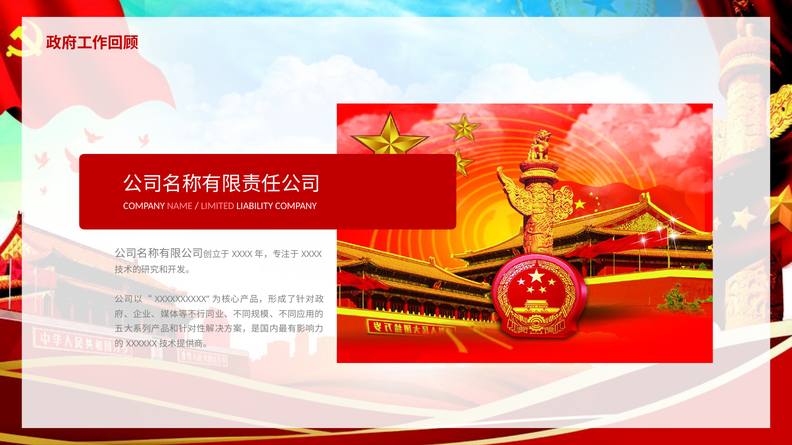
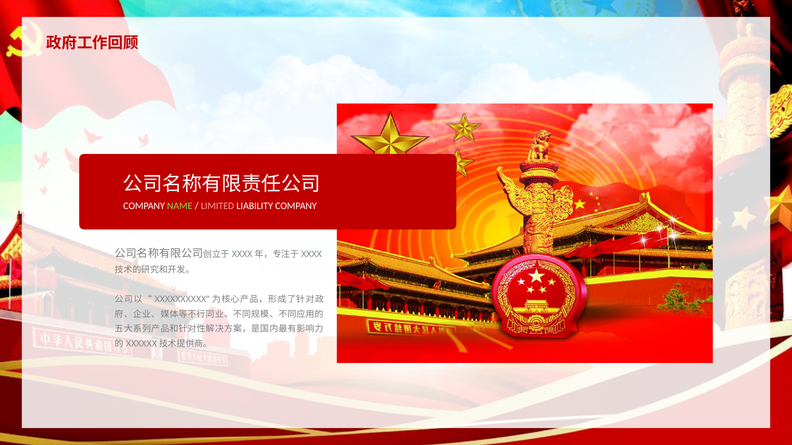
NAME colour: pink -> light green
